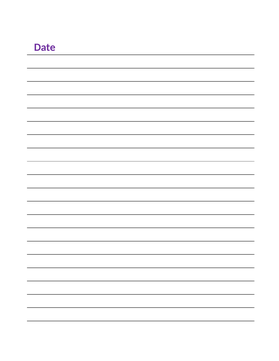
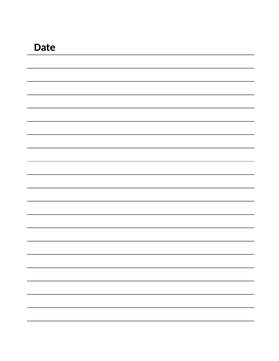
Date colour: purple -> black
